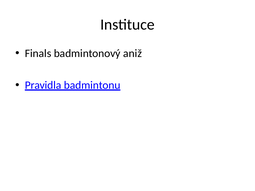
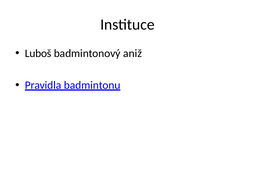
Finals: Finals -> Luboš
